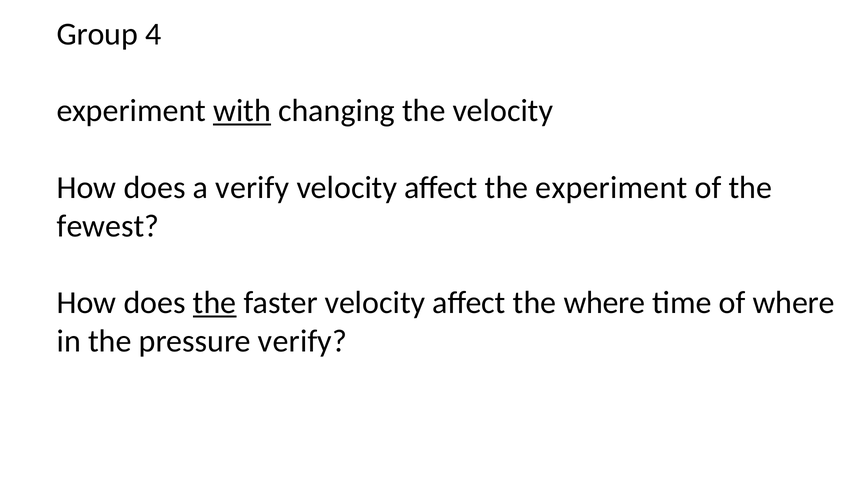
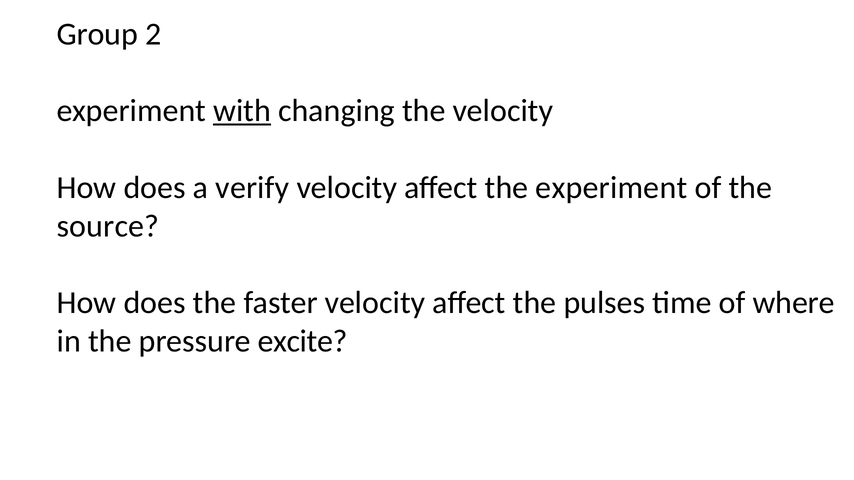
4: 4 -> 2
fewest: fewest -> source
the at (215, 303) underline: present -> none
the where: where -> pulses
pressure verify: verify -> excite
